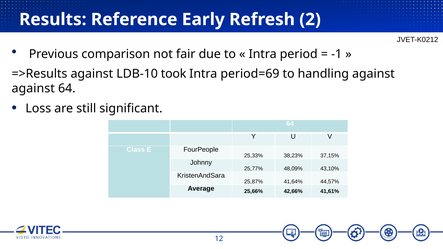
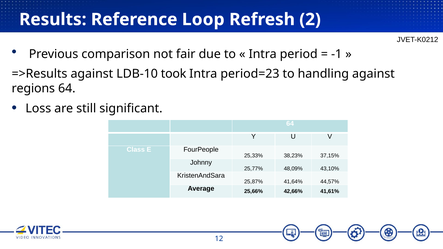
Early: Early -> Loop
period=69: period=69 -> period=23
against at (33, 89): against -> regions
